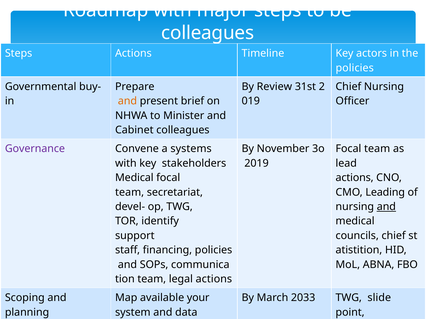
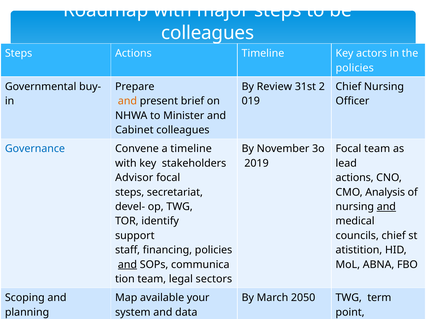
Governance colour: purple -> blue
a systems: systems -> timeline
Medical at (134, 178): Medical -> Advisor
team at (130, 192): team -> steps
CMO Leading: Leading -> Analysis
and at (127, 265) underline: none -> present
legal actions: actions -> sectors
2033: 2033 -> 2050
slide: slide -> term
